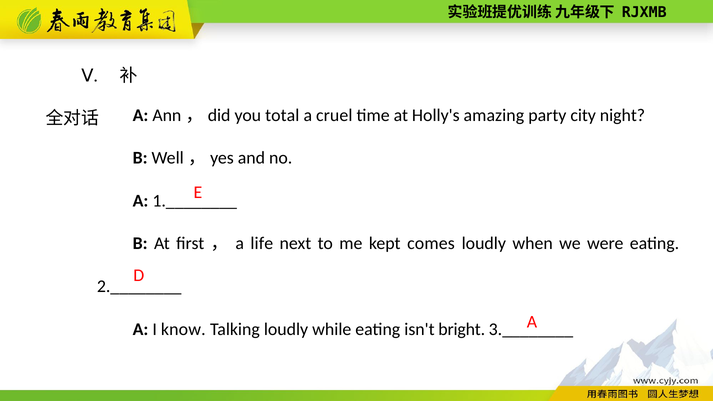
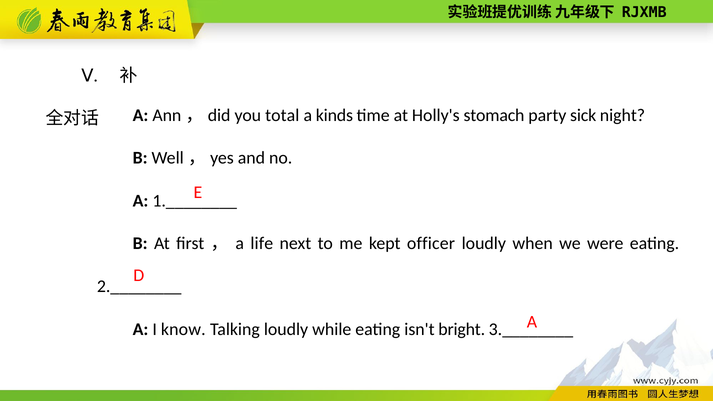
cruel: cruel -> kinds
amazing: amazing -> stomach
city: city -> sick
comes: comes -> officer
